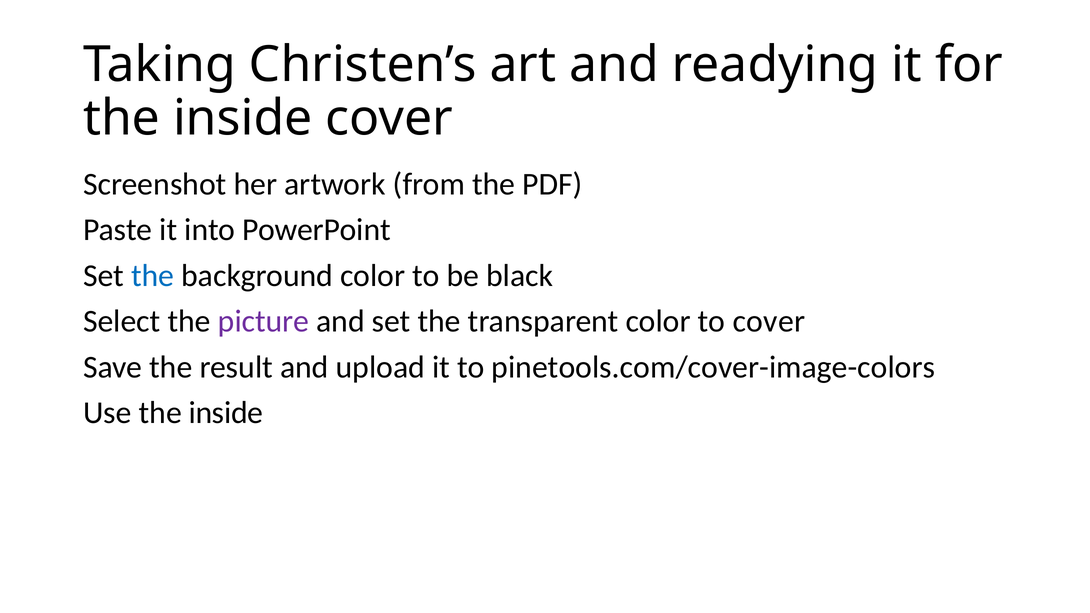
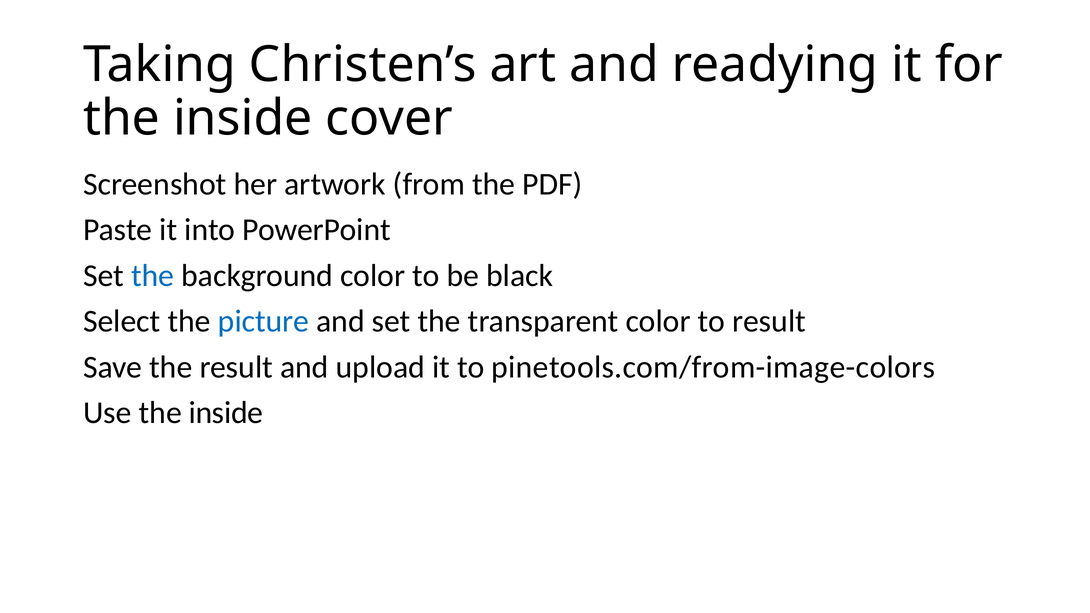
picture colour: purple -> blue
to cover: cover -> result
pinetools.com/cover-image-colors: pinetools.com/cover-image-colors -> pinetools.com/from-image-colors
